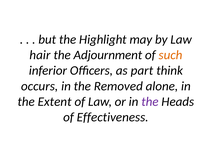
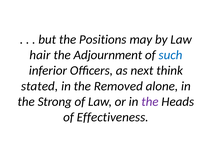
Highlight: Highlight -> Positions
such colour: orange -> blue
part: part -> next
occurs: occurs -> stated
Extent: Extent -> Strong
